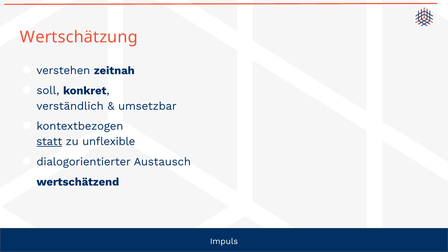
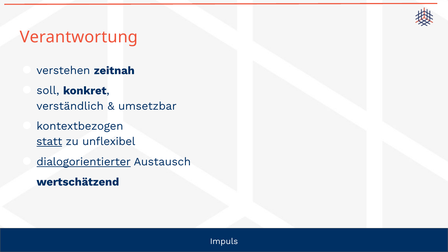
Wertschätzung: Wertschätzung -> Verantwortung
unflexible: unflexible -> unflexibel
dialogorientierter underline: none -> present
